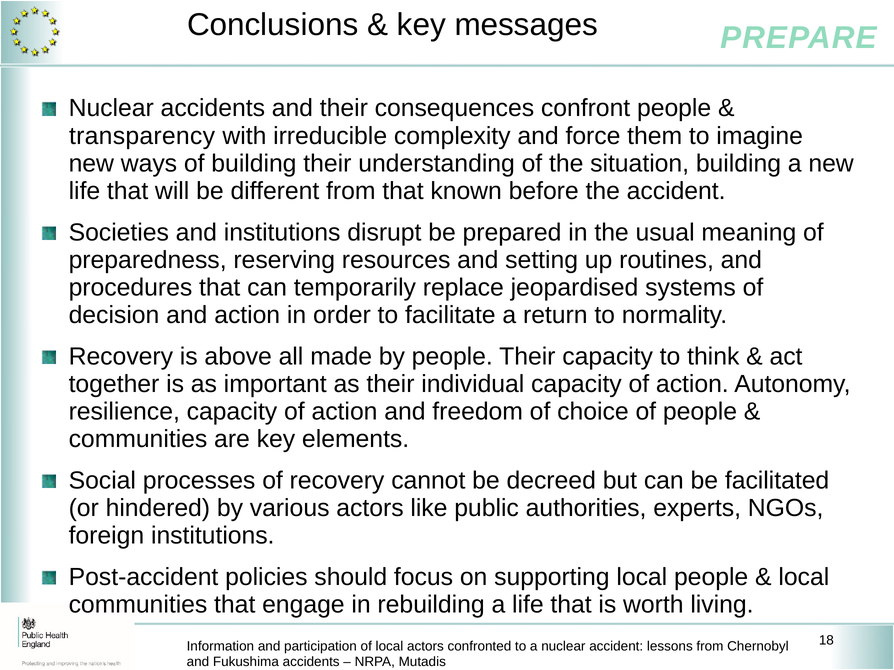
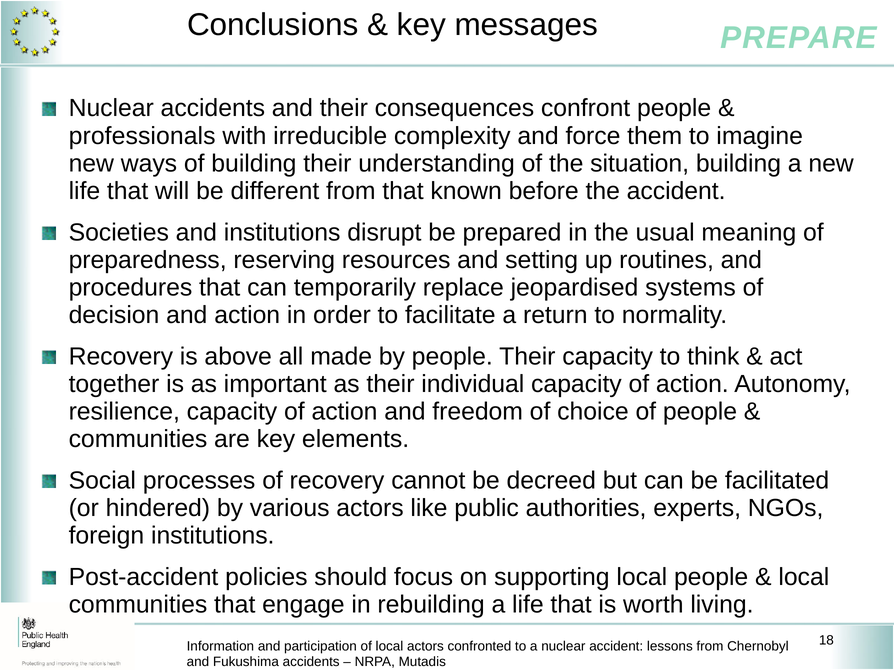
transparency: transparency -> professionals
